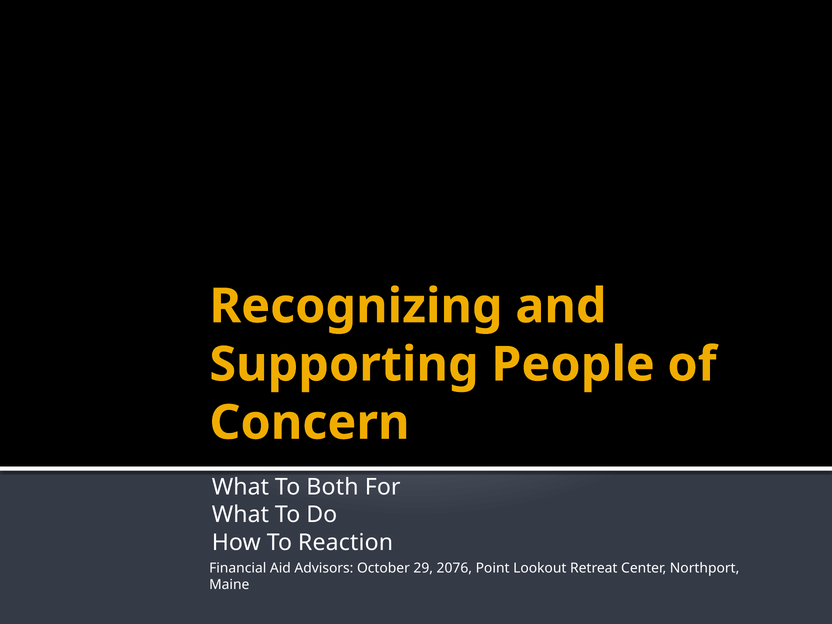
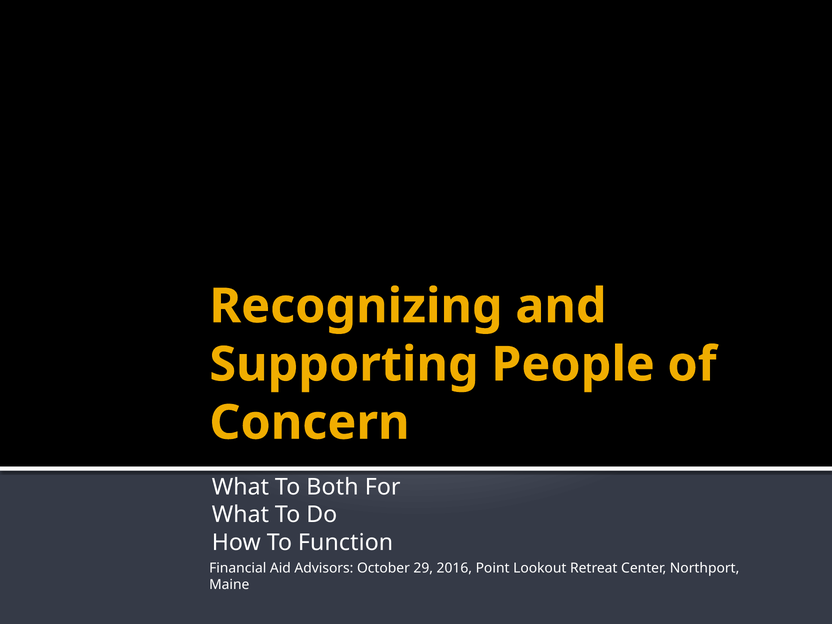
Reaction: Reaction -> Function
2076: 2076 -> 2016
